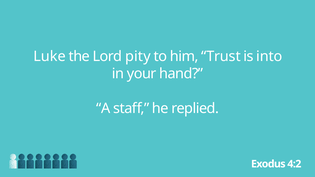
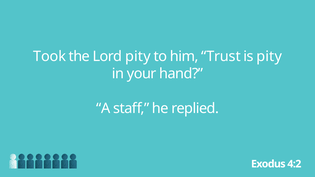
Luke: Luke -> Took
is into: into -> pity
